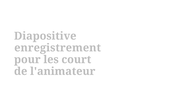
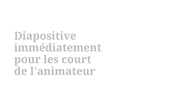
enregistrement: enregistrement -> immédiatement
